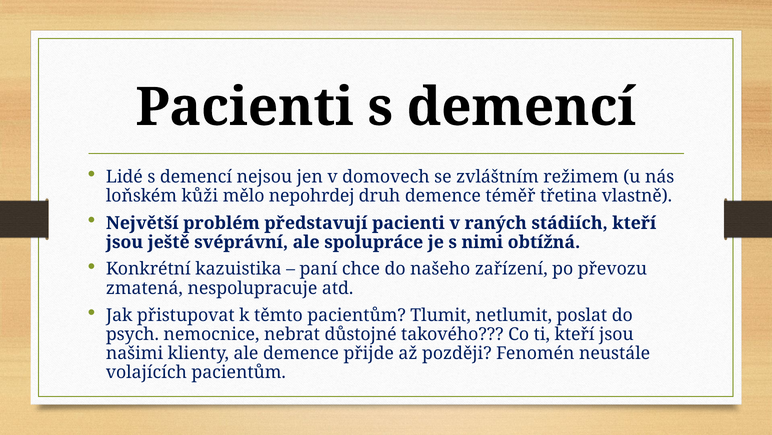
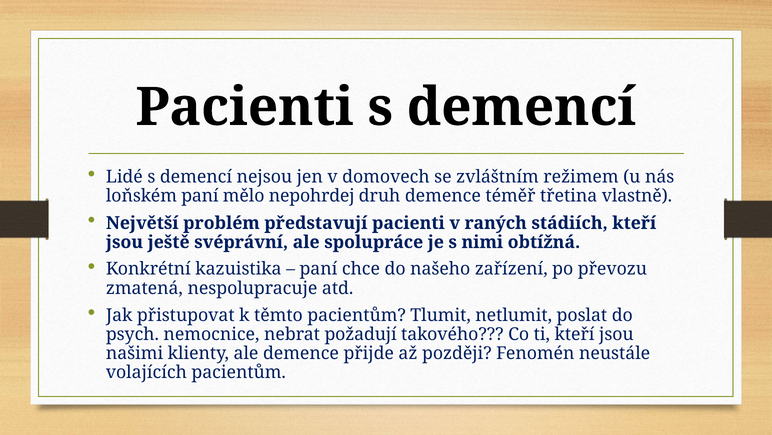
loňském kůži: kůži -> paní
důstojné: důstojné -> požadují
